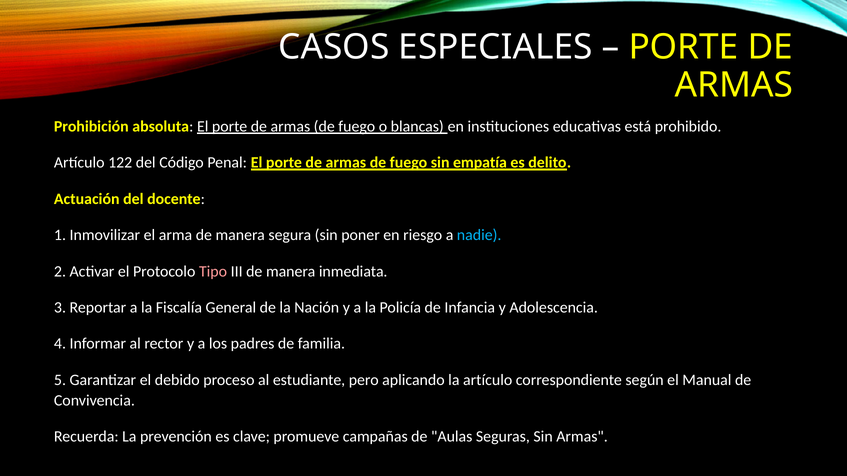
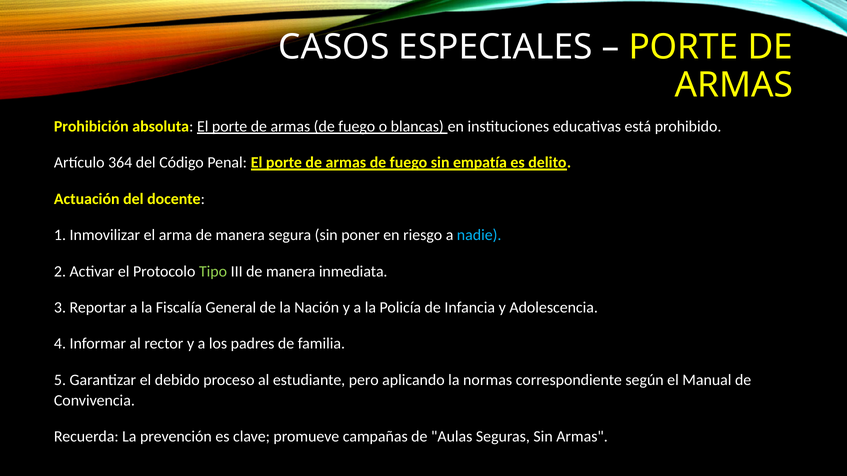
122: 122 -> 364
Tipo colour: pink -> light green
la artículo: artículo -> normas
